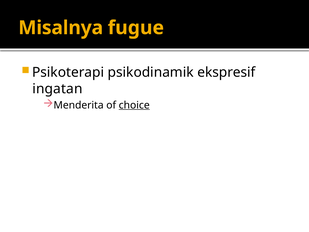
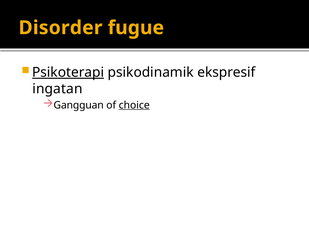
Misalnya: Misalnya -> Disorder
Psikoterapi underline: none -> present
Menderita: Menderita -> Gangguan
